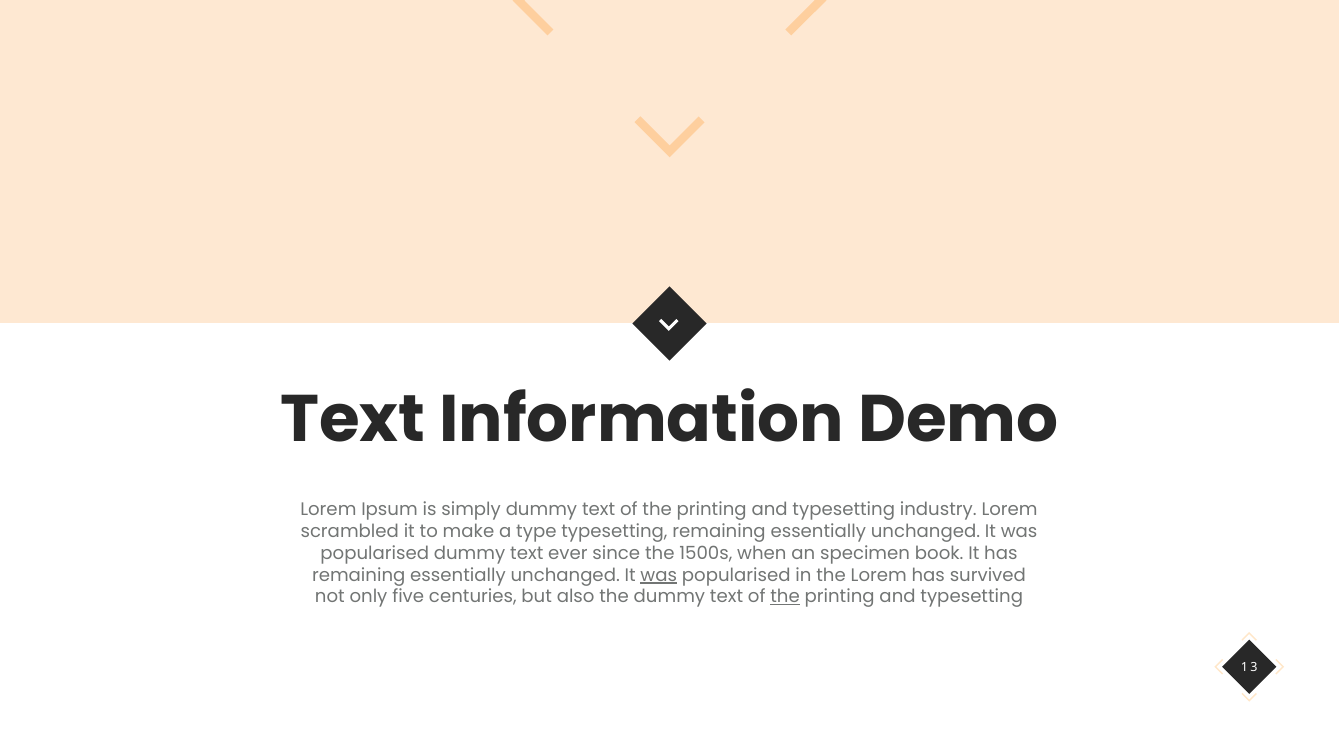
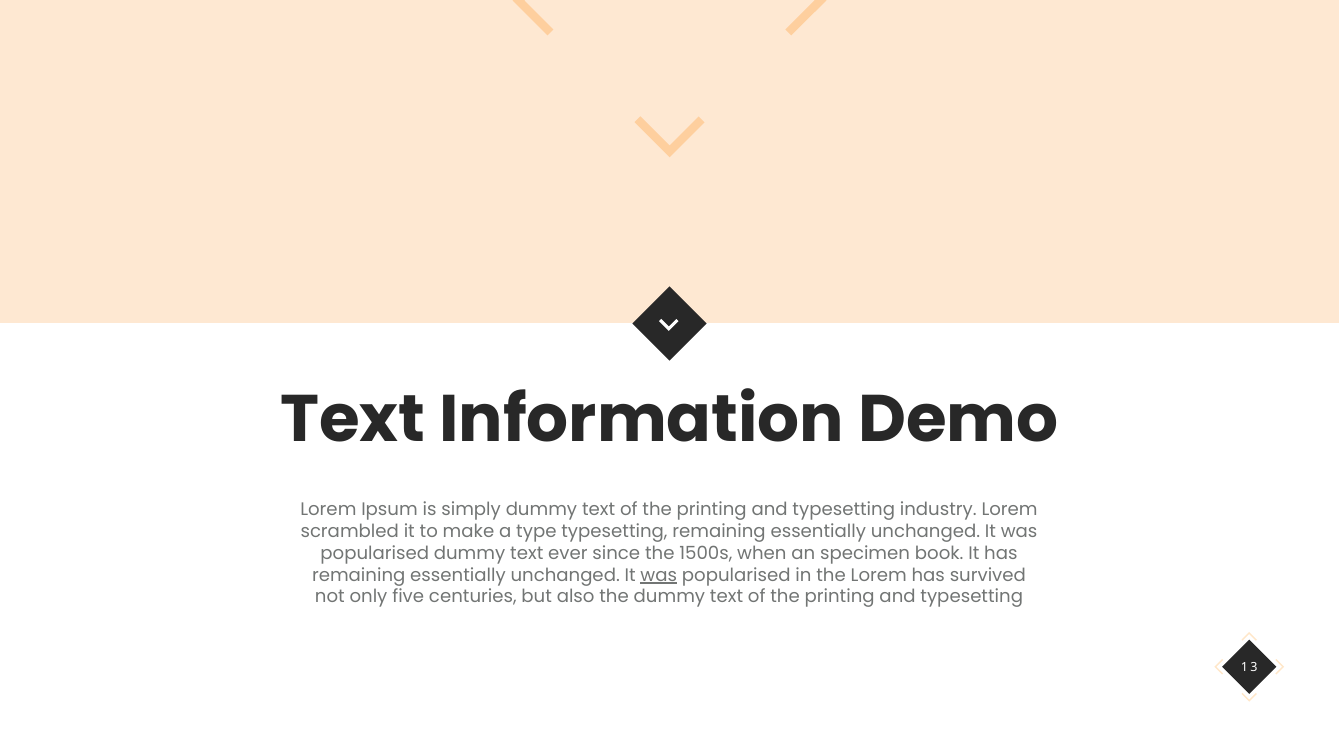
the at (785, 597) underline: present -> none
